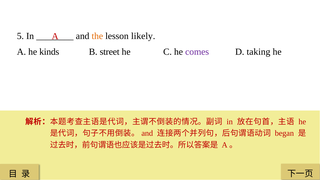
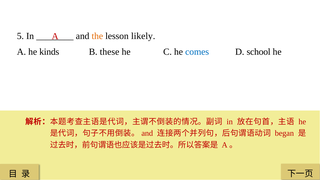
street: street -> these
comes colour: purple -> blue
taking: taking -> school
